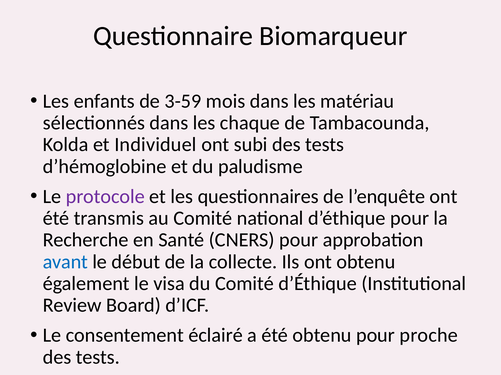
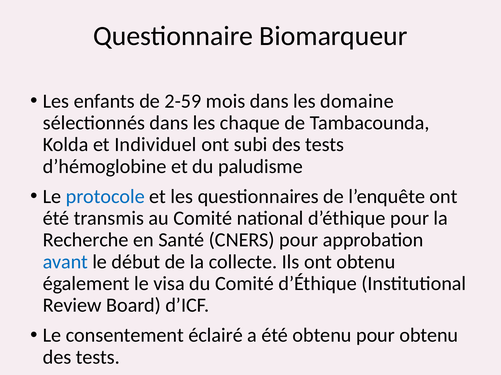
3-59: 3-59 -> 2-59
matériau: matériau -> domaine
protocole colour: purple -> blue
pour proche: proche -> obtenu
